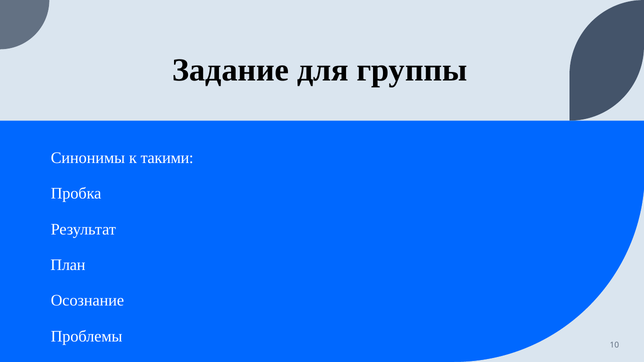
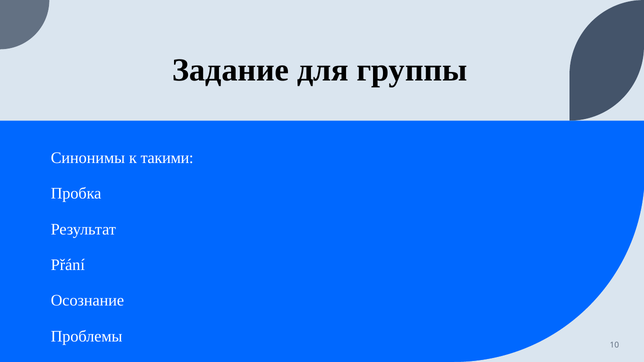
План: План -> Přání
